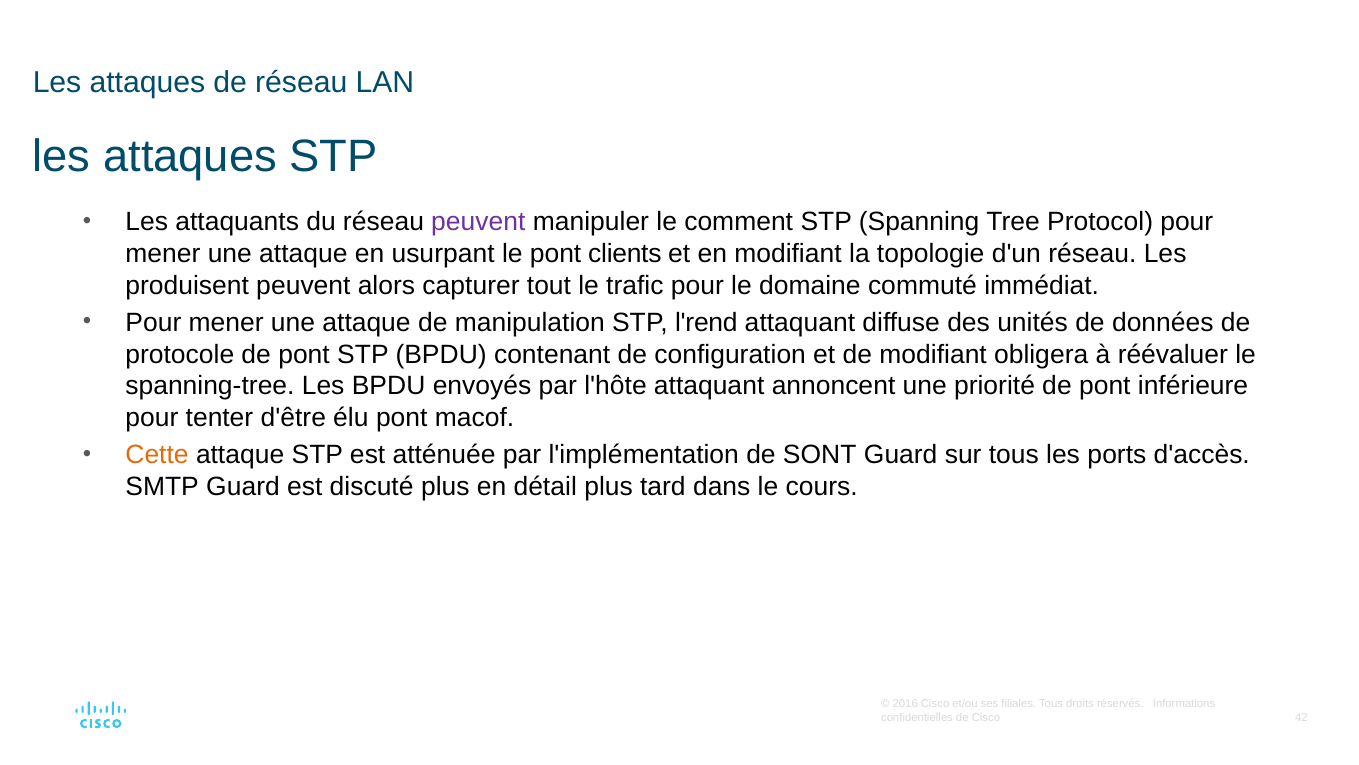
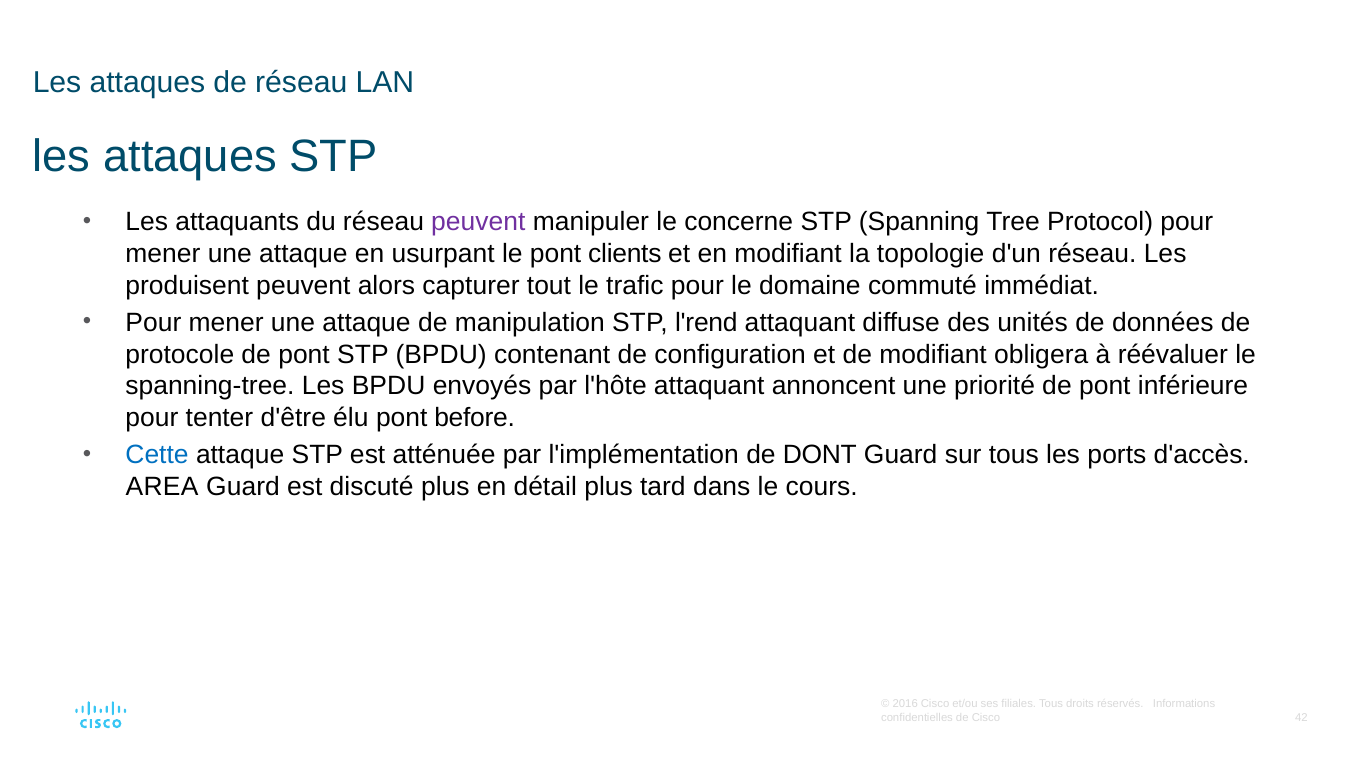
comment: comment -> concerne
macof: macof -> before
Cette colour: orange -> blue
SONT: SONT -> DONT
SMTP: SMTP -> AREA
